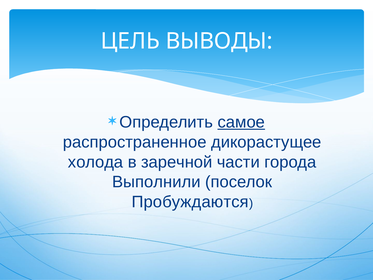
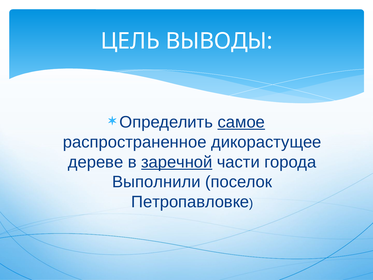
холода: холода -> дереве
заречной underline: none -> present
Пробуждаются: Пробуждаются -> Петропавловке
